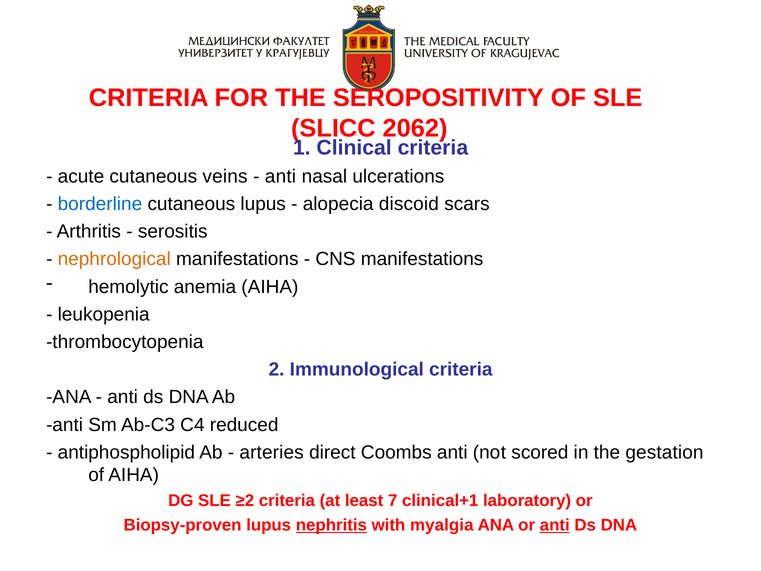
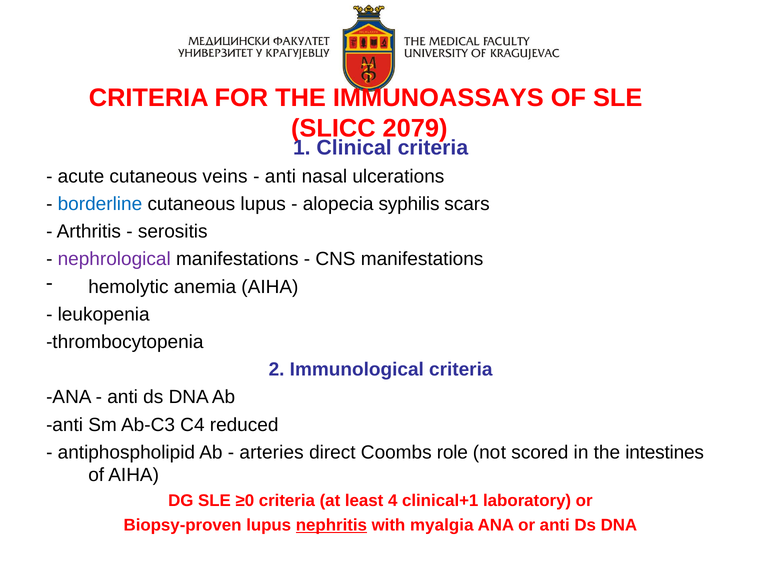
SEROPOSITIVITY: SEROPOSITIVITY -> IMMUNOASSAYS
2062: 2062 -> 2079
discoid: discoid -> syphilis
nephrological colour: orange -> purple
Coombs anti: anti -> role
gestation: gestation -> intestines
≥2: ≥2 -> ≥0
7: 7 -> 4
anti at (555, 525) underline: present -> none
